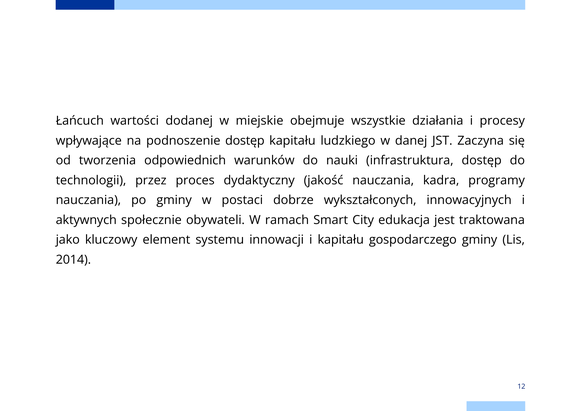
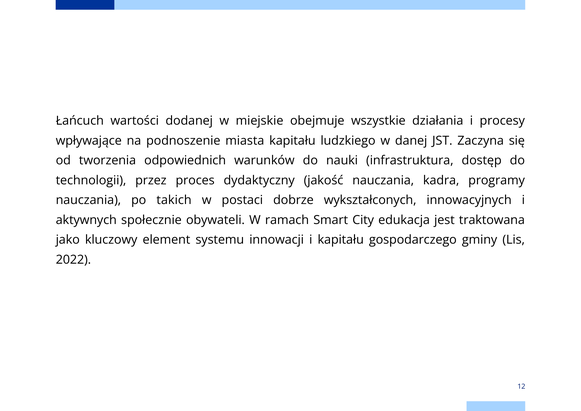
podnoszenie dostęp: dostęp -> miasta
po gminy: gminy -> takich
2014: 2014 -> 2022
